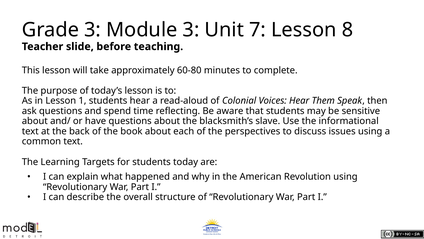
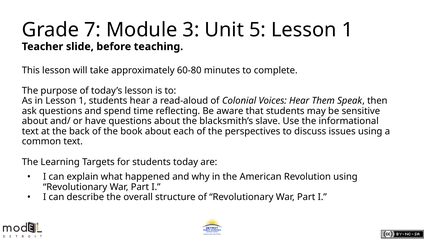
Grade 3: 3 -> 7
7: 7 -> 5
8 at (347, 30): 8 -> 1
